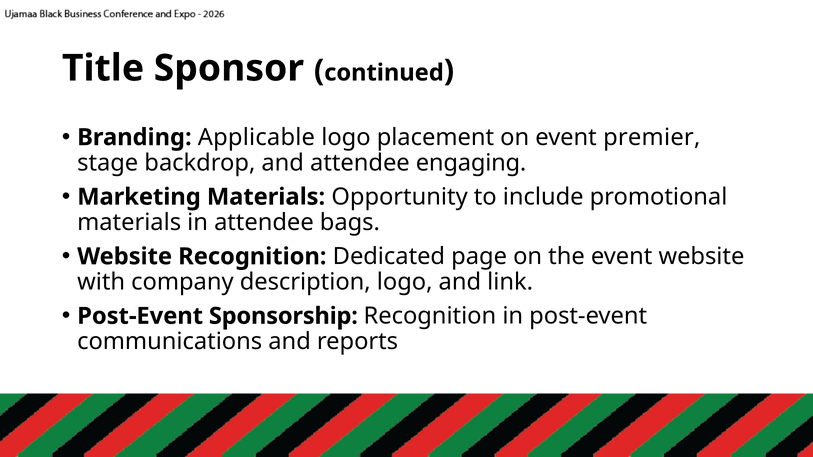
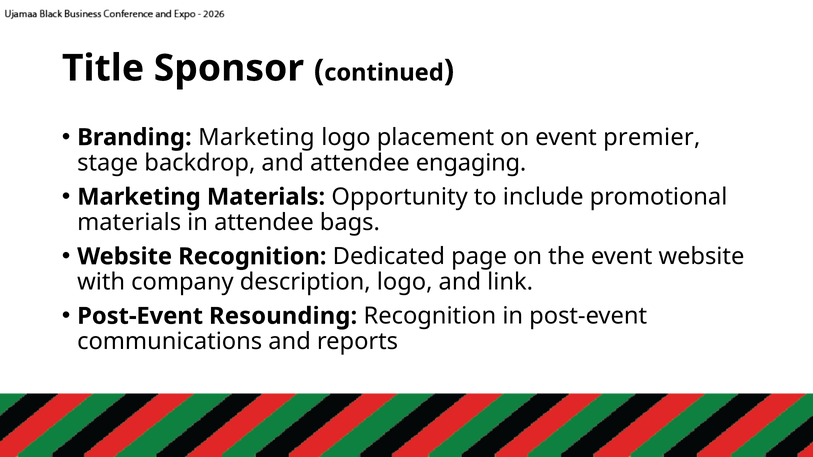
Branding Applicable: Applicable -> Marketing
Sponsorship: Sponsorship -> Resounding
